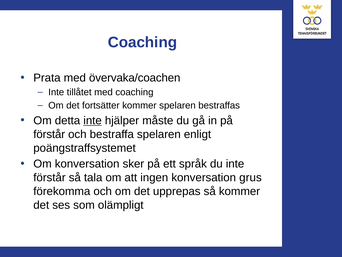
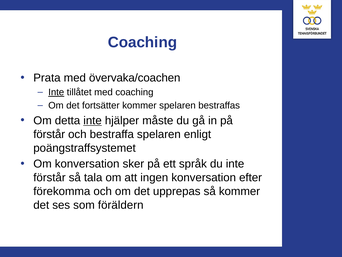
Inte at (56, 92) underline: none -> present
grus: grus -> efter
olämpligt: olämpligt -> föräldern
